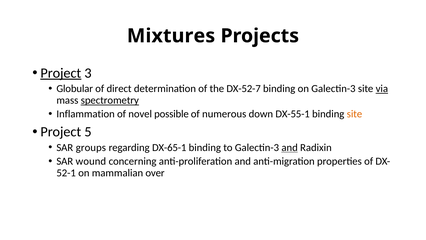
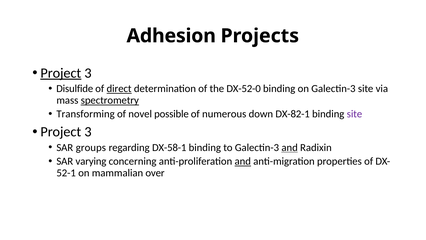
Mixtures: Mixtures -> Adhesion
Globular: Globular -> Disulfide
direct underline: none -> present
DX-52-7: DX-52-7 -> DX-52-0
via underline: present -> none
Inflammation: Inflammation -> Transforming
DX-55-1: DX-55-1 -> DX-82-1
site at (354, 114) colour: orange -> purple
5 at (88, 132): 5 -> 3
DX-65-1: DX-65-1 -> DX-58-1
wound: wound -> varying
and at (243, 161) underline: none -> present
